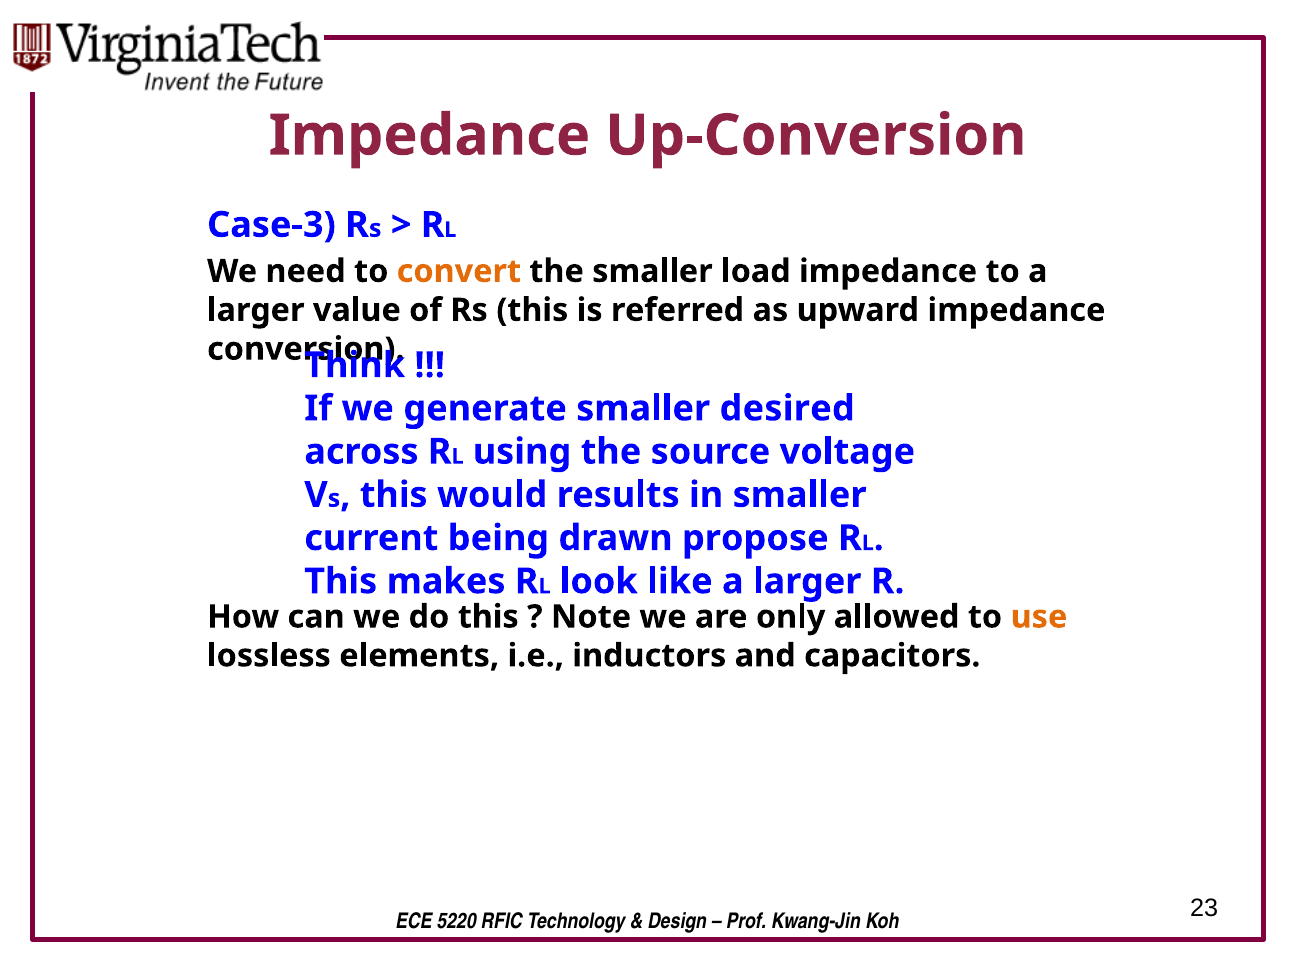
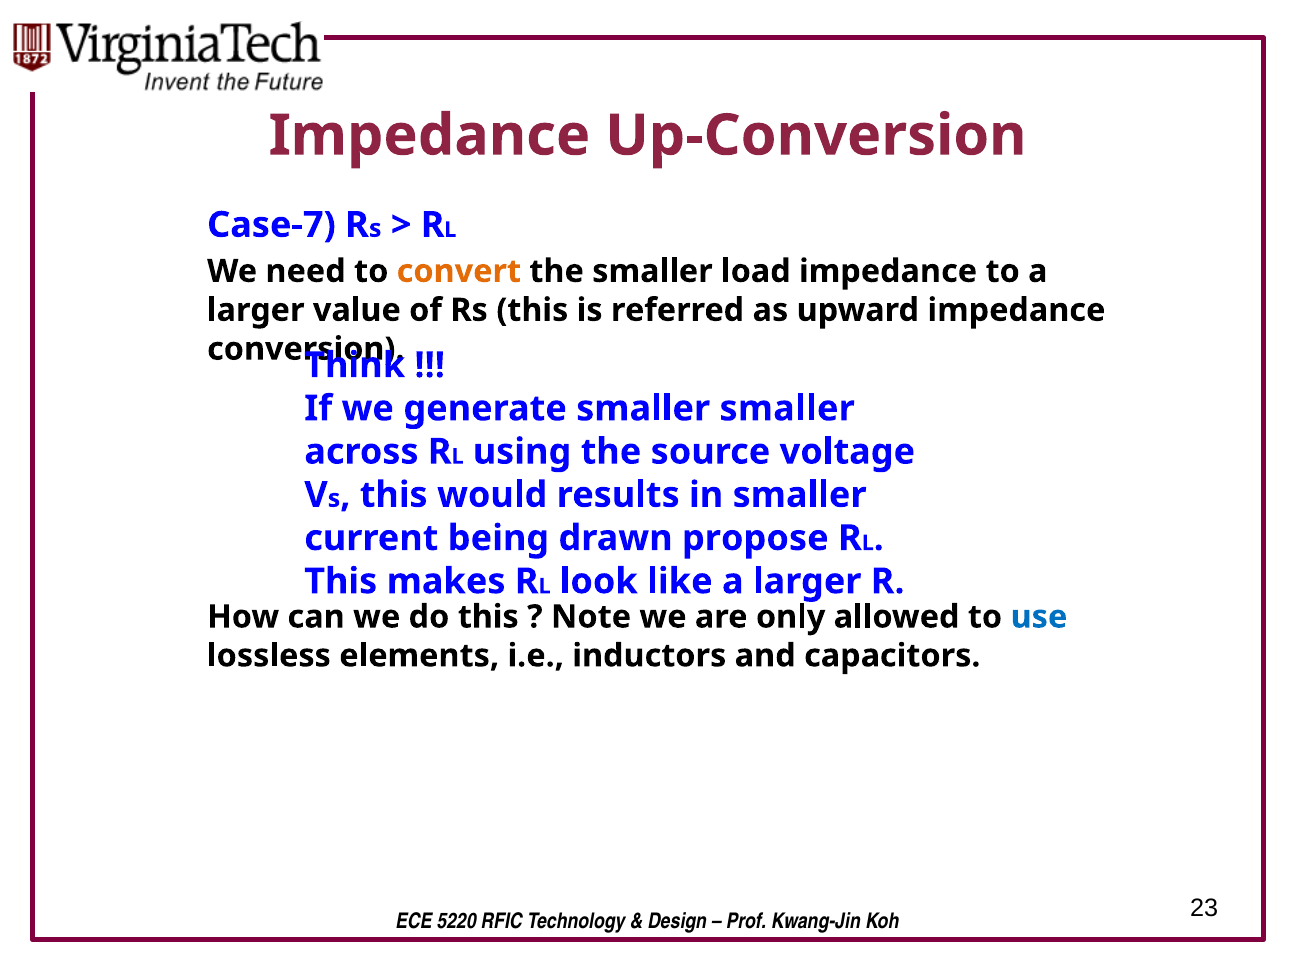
Case-3: Case-3 -> Case-7
smaller desired: desired -> smaller
use colour: orange -> blue
